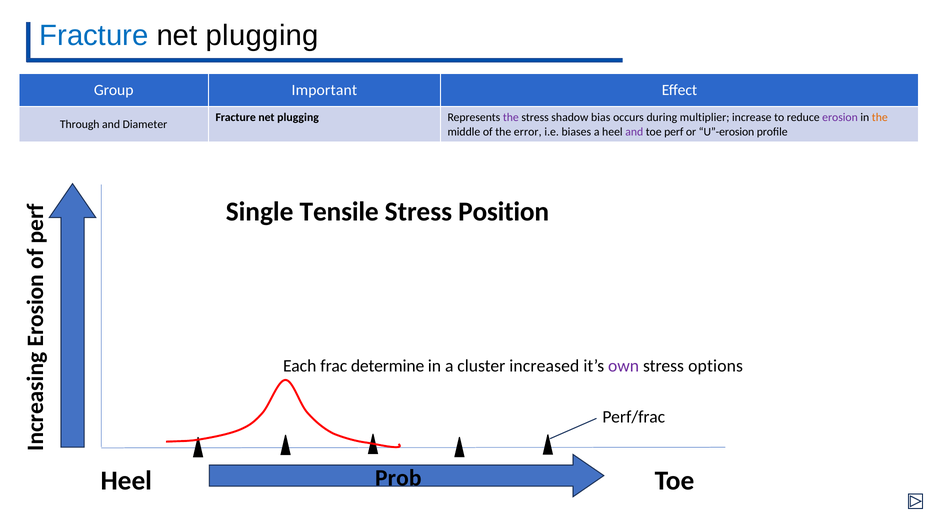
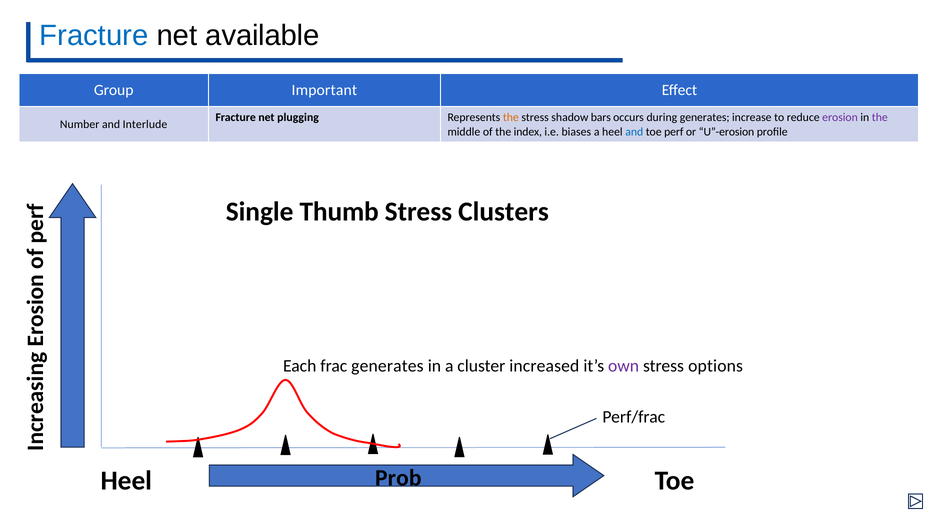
plugging at (262, 35): plugging -> available
the at (511, 117) colour: purple -> orange
bias: bias -> bars
during multiplier: multiplier -> generates
the at (880, 117) colour: orange -> purple
Through: Through -> Number
Diameter: Diameter -> Interlude
error: error -> index
and at (634, 132) colour: purple -> blue
Tensile: Tensile -> Thumb
Position: Position -> Clusters
frac determine: determine -> generates
